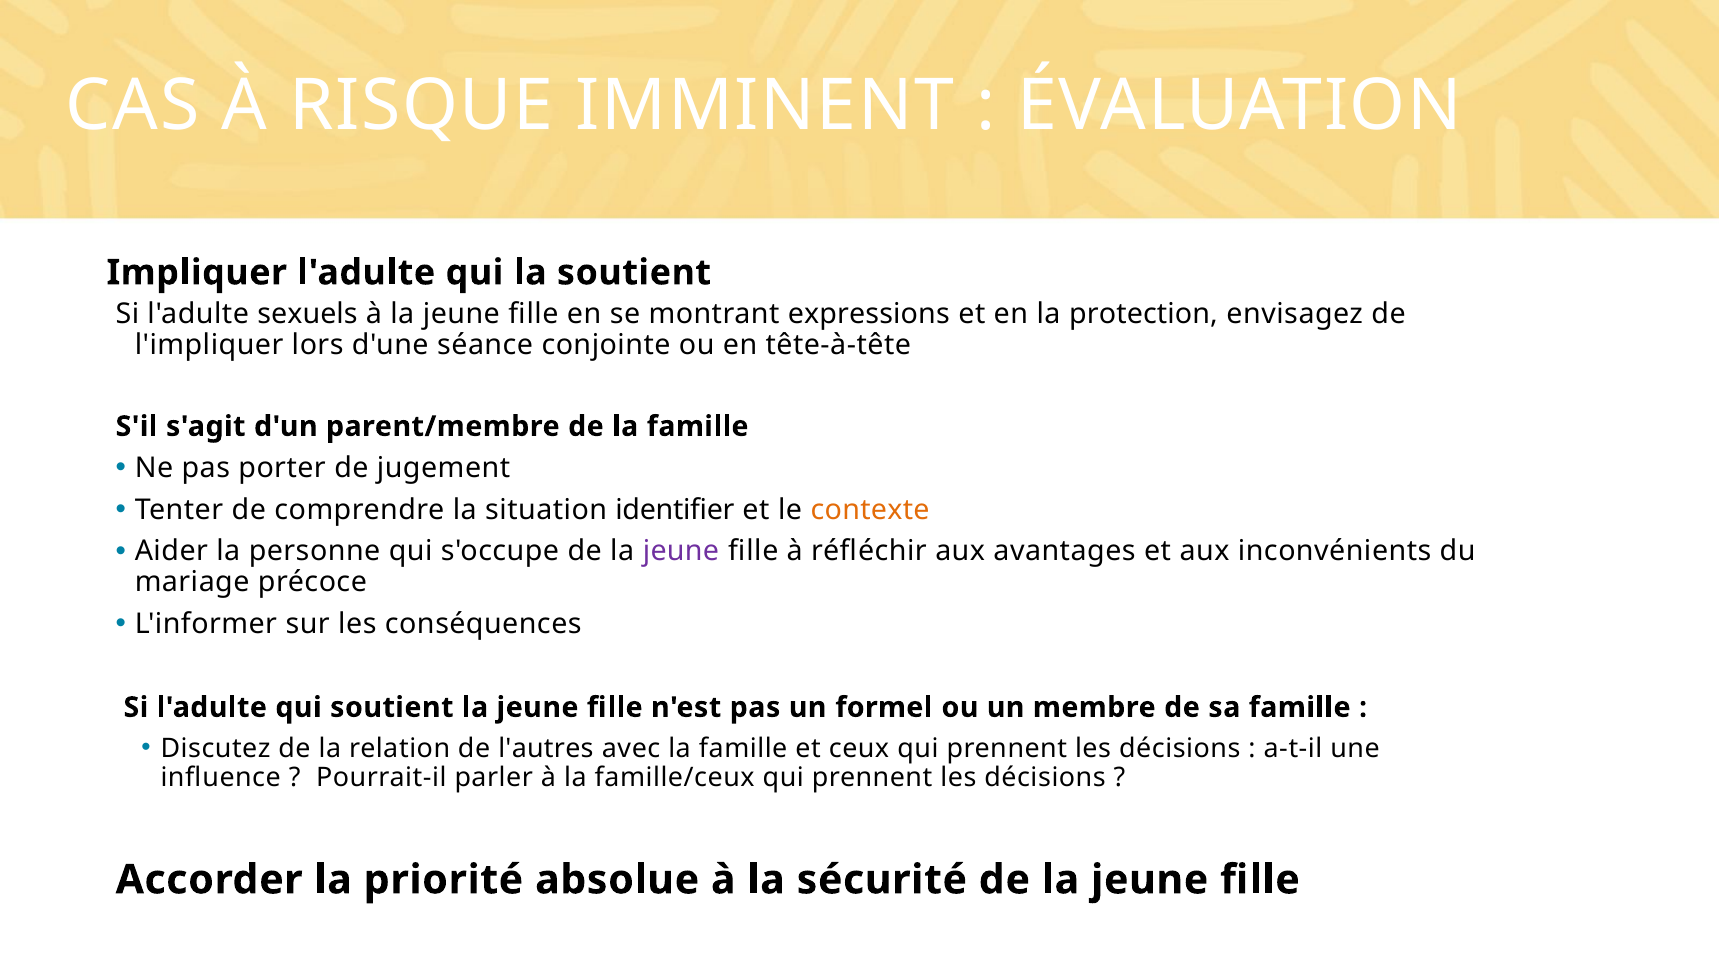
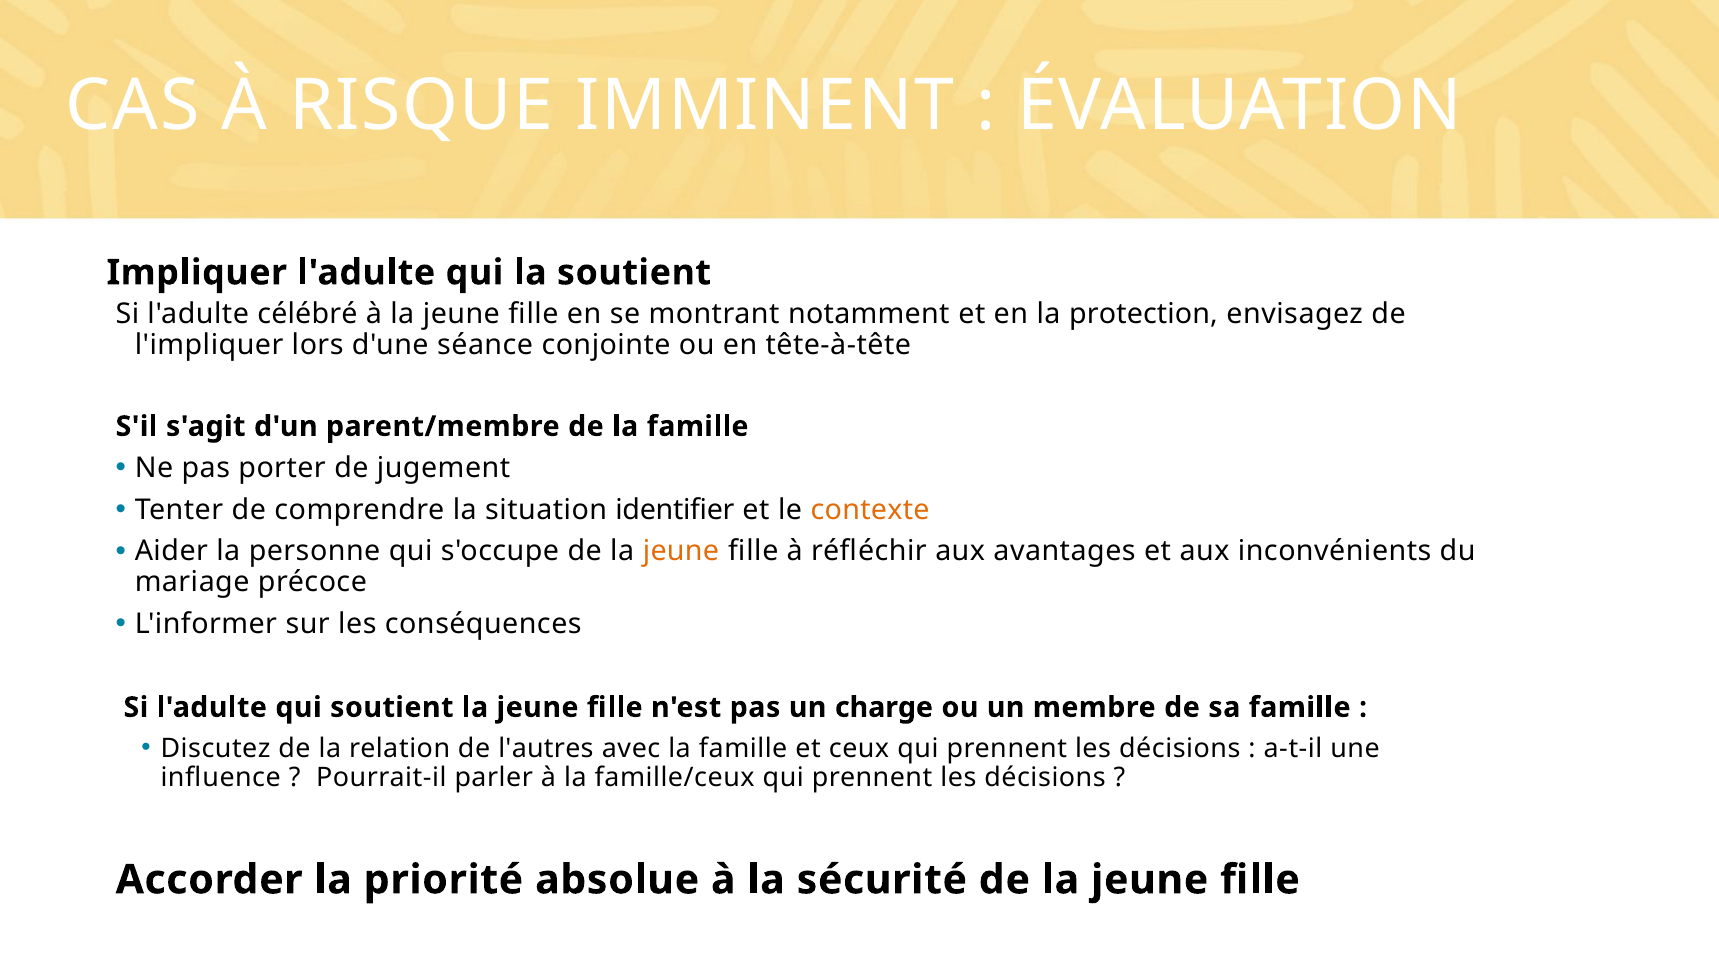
sexuels: sexuels -> célébré
expressions: expressions -> notamment
jeune at (681, 551) colour: purple -> orange
formel: formel -> charge
